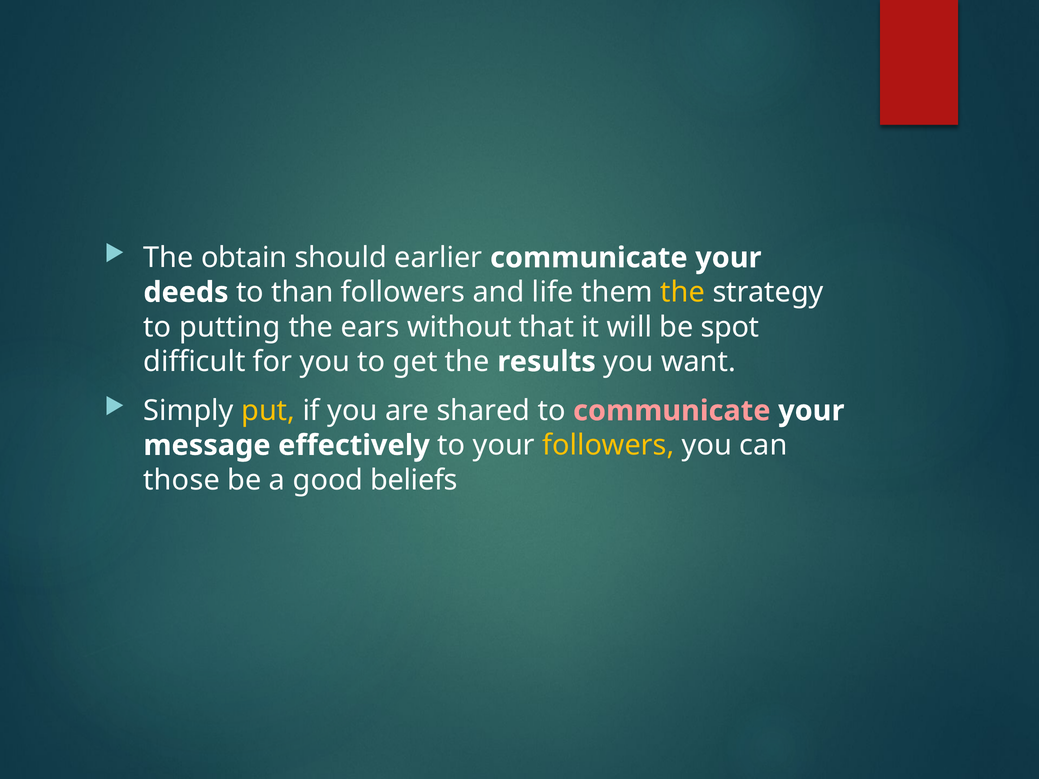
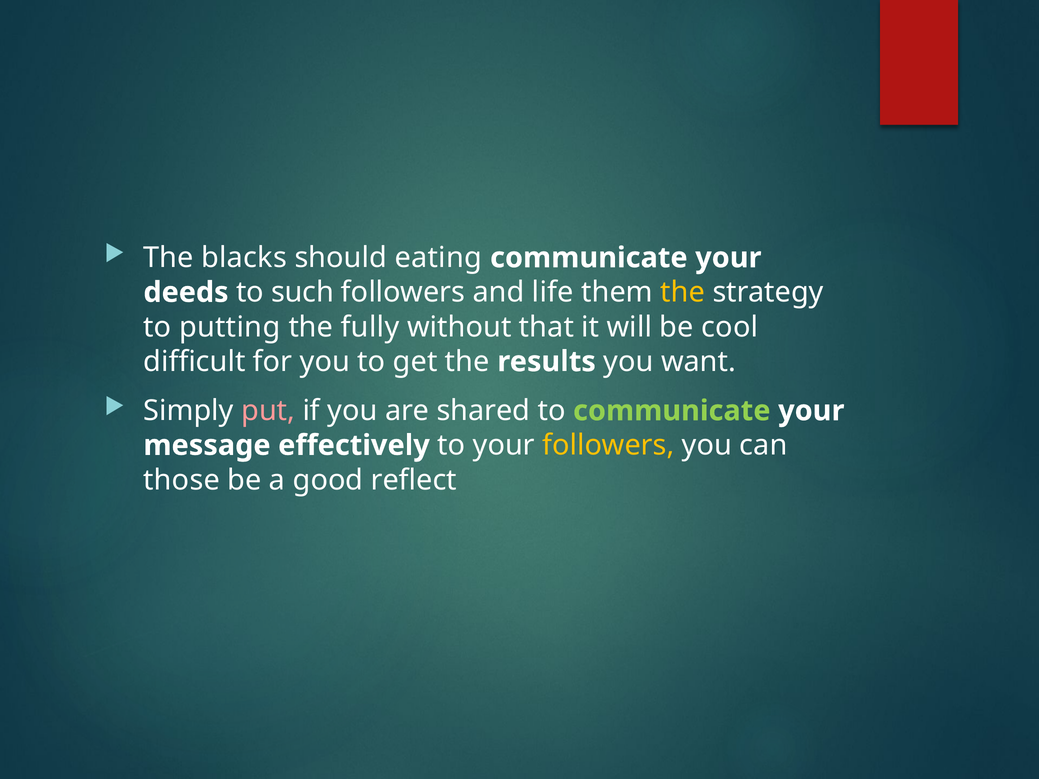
obtain: obtain -> blacks
earlier: earlier -> eating
than: than -> such
ears: ears -> fully
spot: spot -> cool
put colour: yellow -> pink
communicate at (672, 411) colour: pink -> light green
beliefs: beliefs -> reflect
